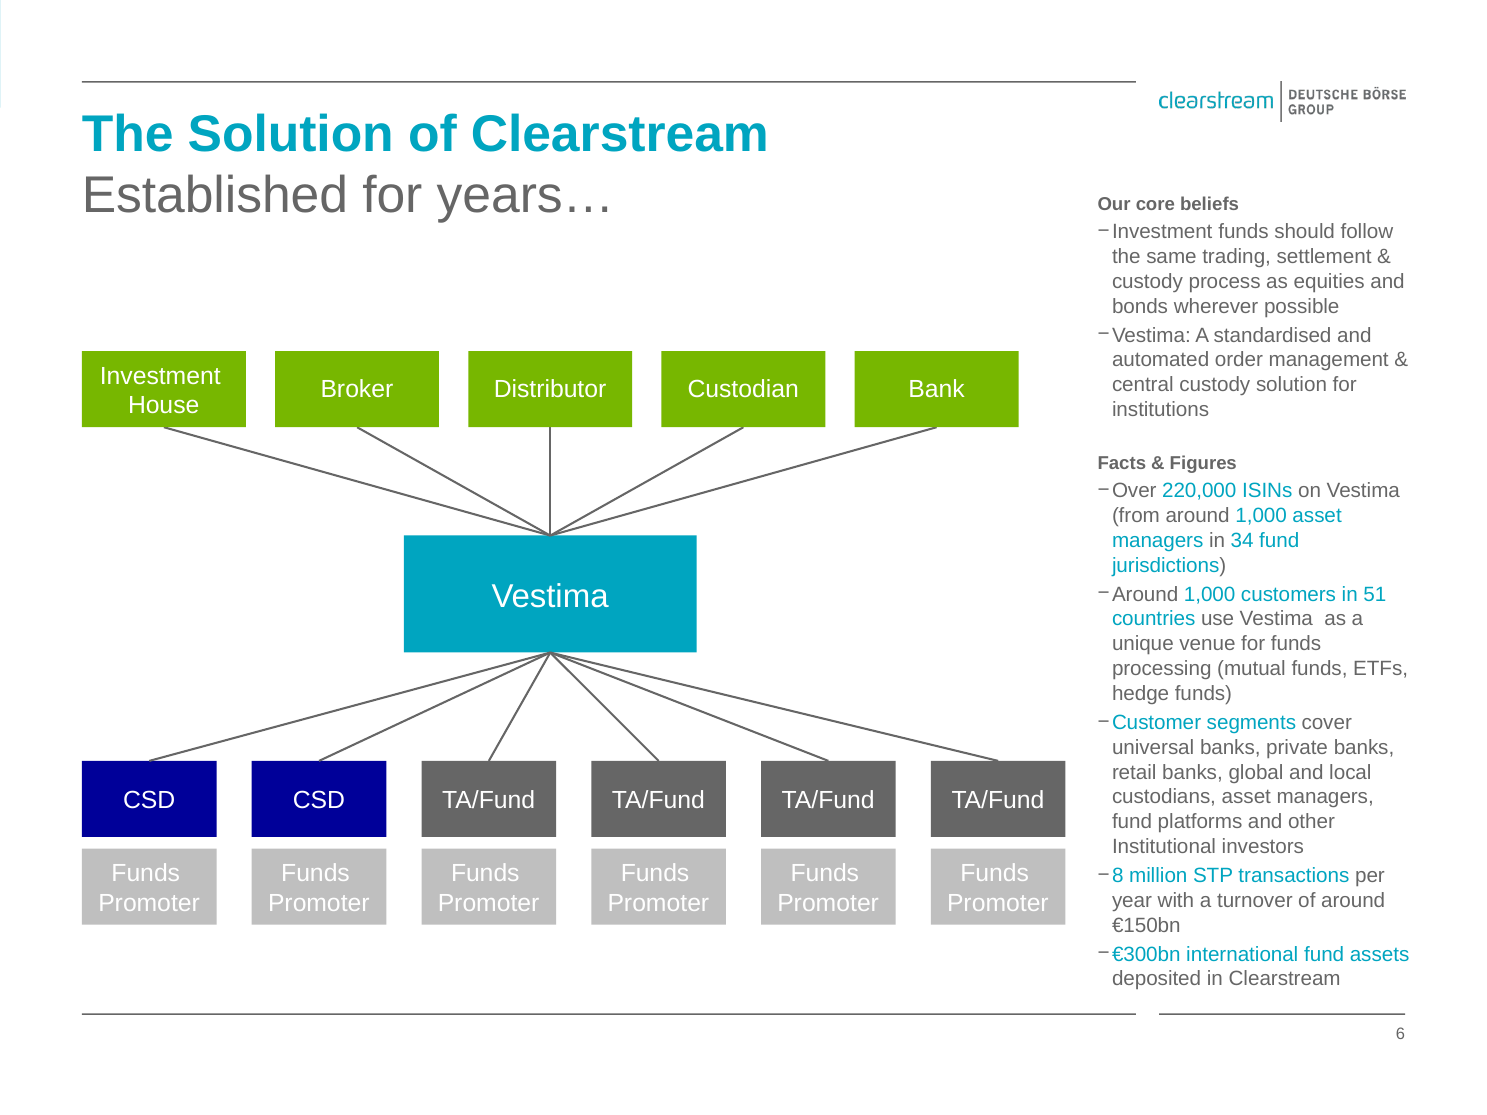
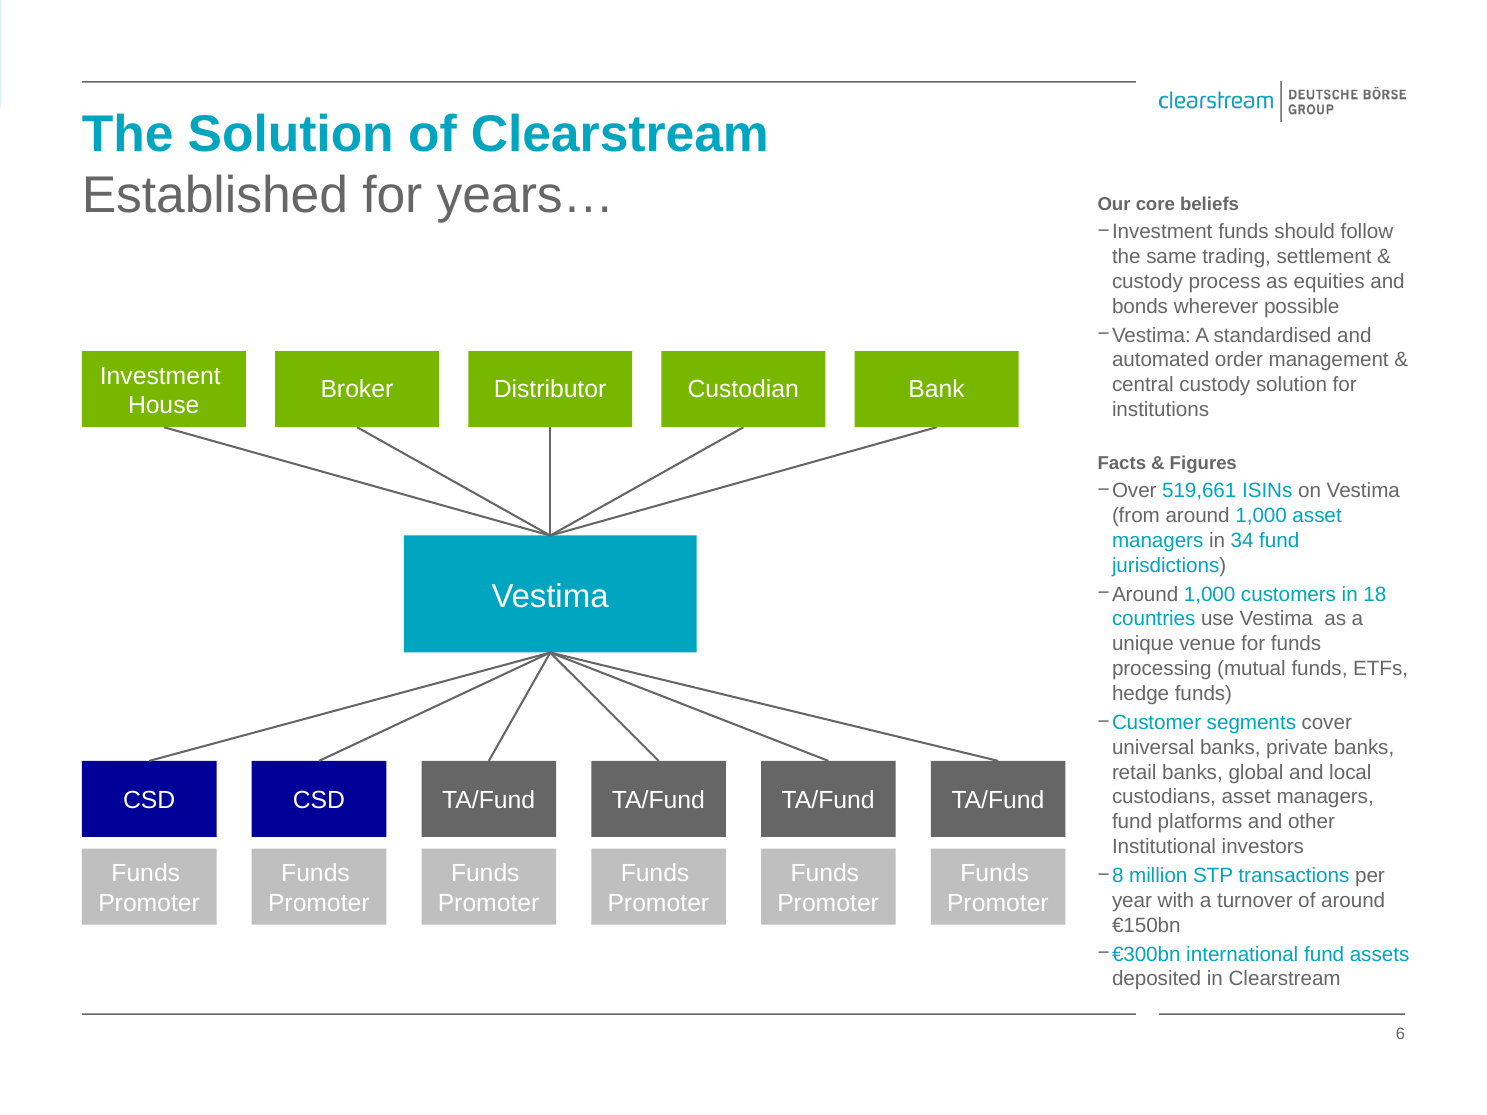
220,000: 220,000 -> 519,661
51: 51 -> 18
